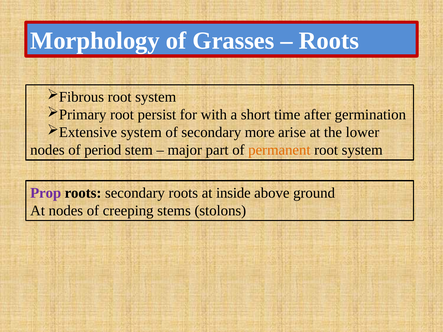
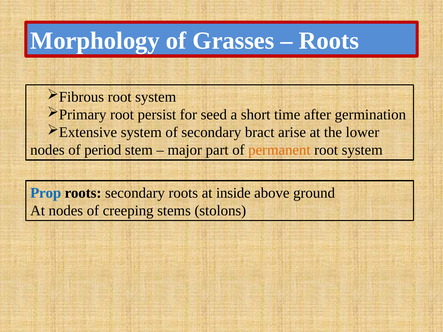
with: with -> seed
more: more -> bract
Prop colour: purple -> blue
